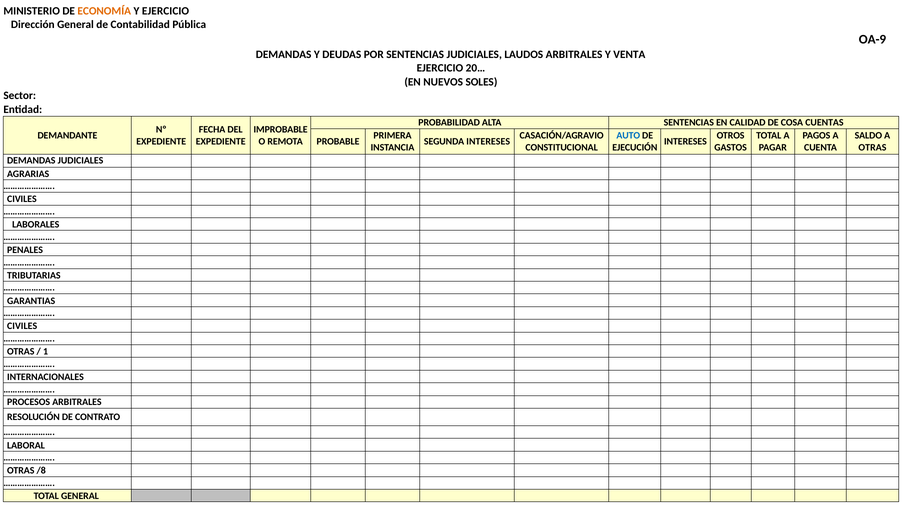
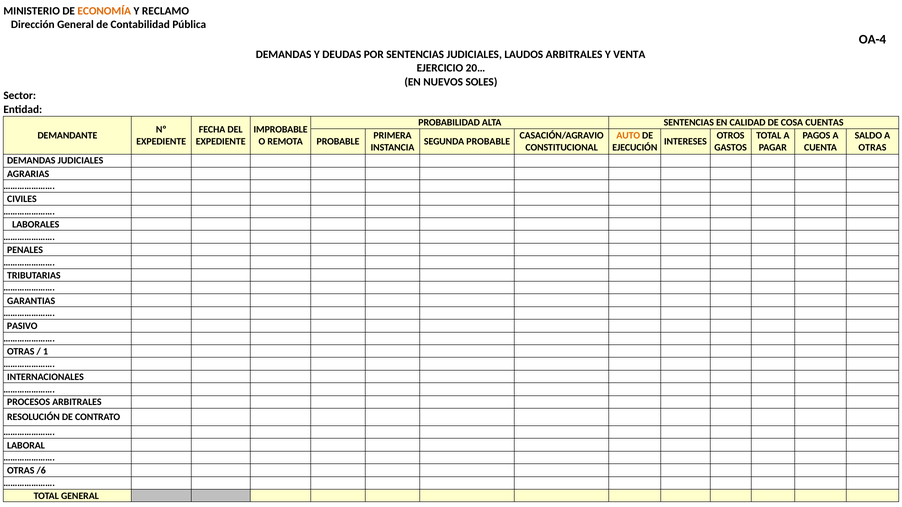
Y EJERCICIO: EJERCICIO -> RECLAMO
OA-9: OA-9 -> OA-4
AUTO colour: blue -> orange
SEGUNDA INTERESES: INTERESES -> PROBABLE
CIVILES at (22, 326): CIVILES -> PASIVO
/8: /8 -> /6
